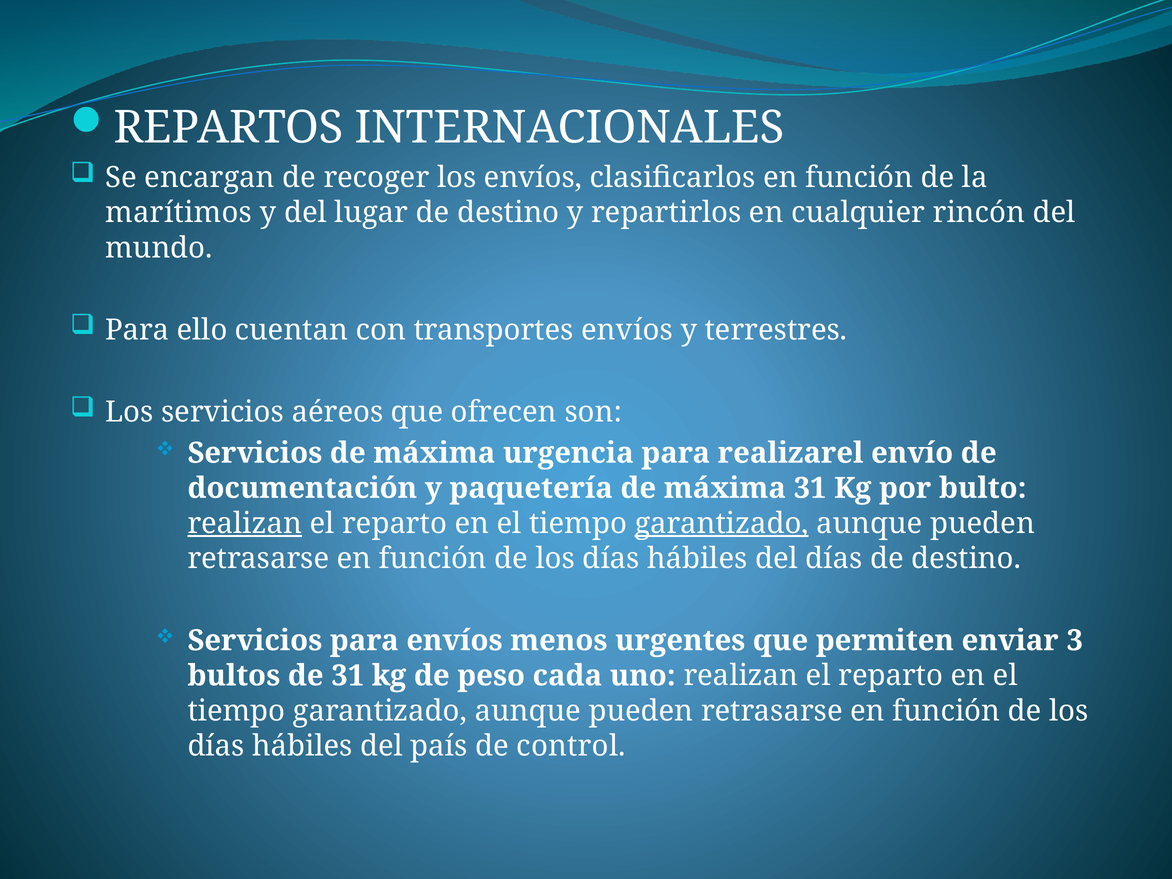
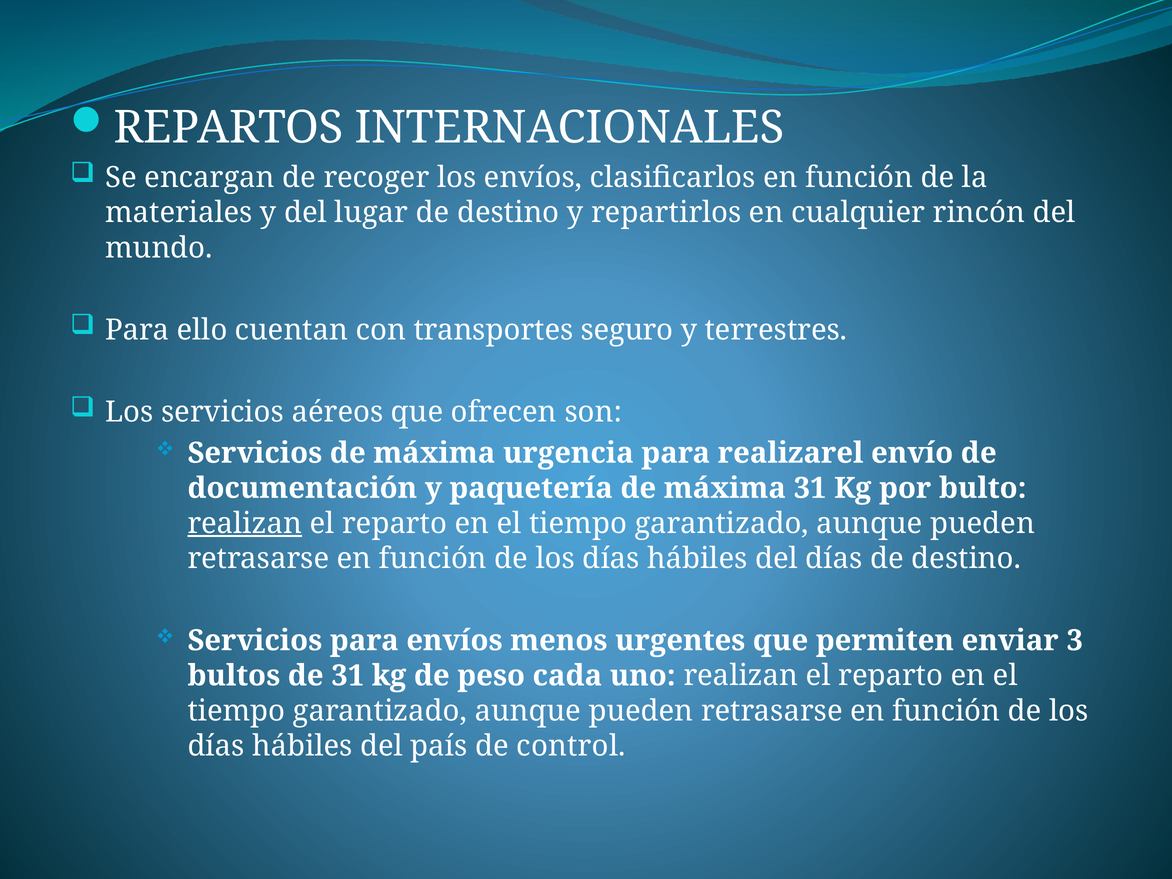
marítimos: marítimos -> materiales
transportes envíos: envíos -> seguro
garantizado at (722, 523) underline: present -> none
